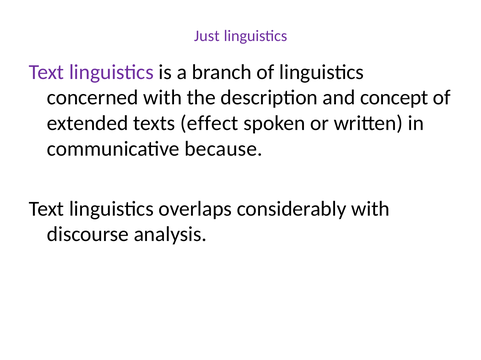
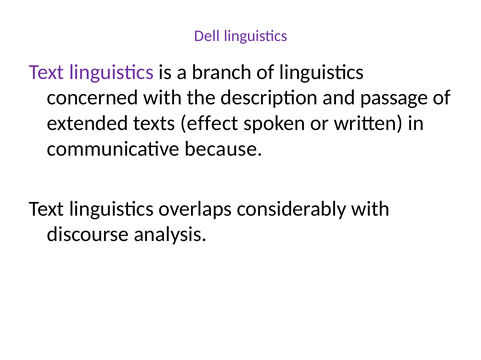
Just: Just -> Dell
concept: concept -> passage
